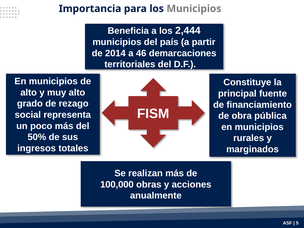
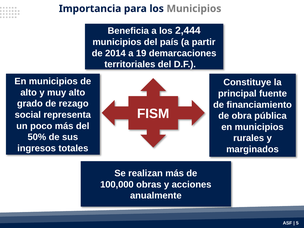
46: 46 -> 19
